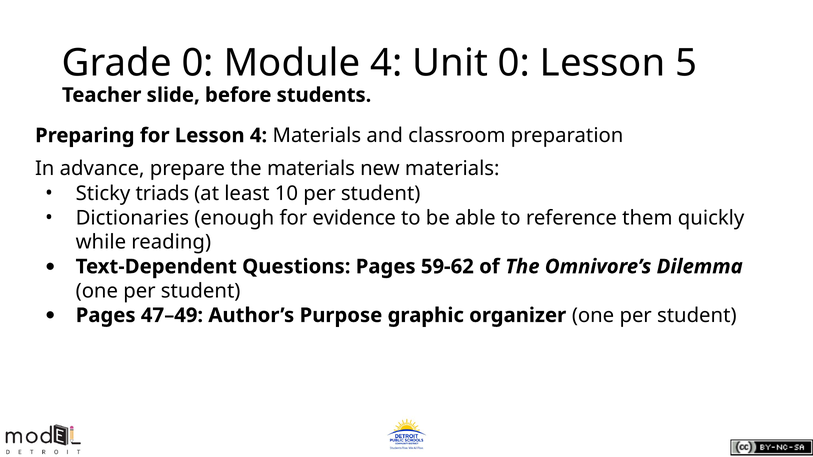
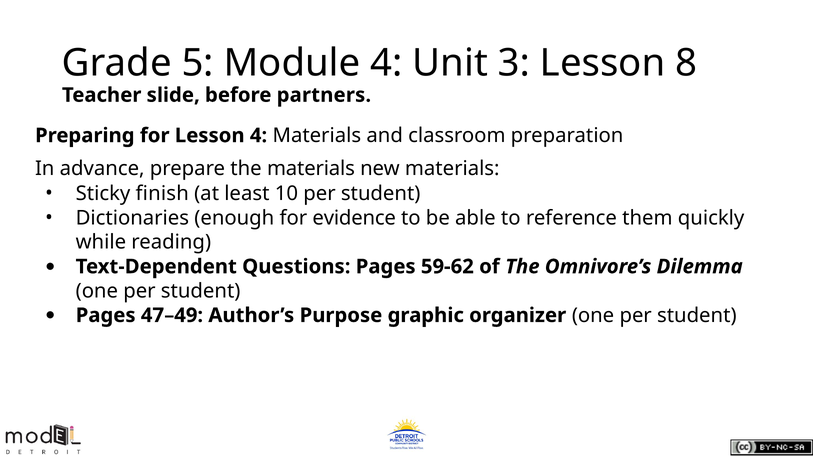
Grade 0: 0 -> 5
Unit 0: 0 -> 3
5: 5 -> 8
students: students -> partners
triads: triads -> finish
